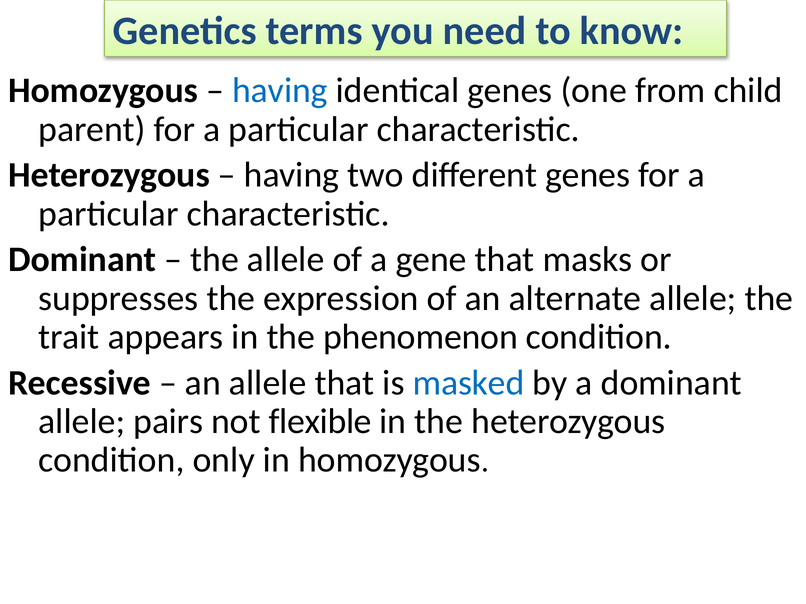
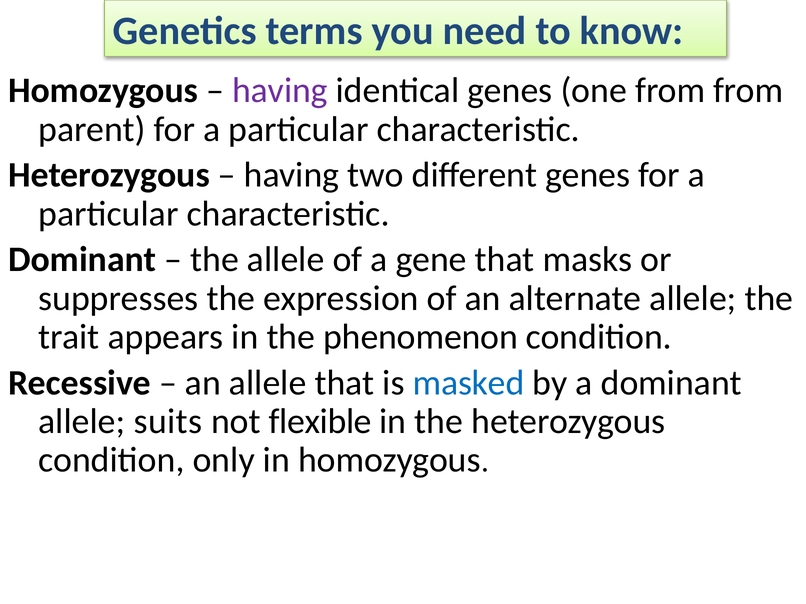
having at (280, 91) colour: blue -> purple
from child: child -> from
pairs: pairs -> suits
